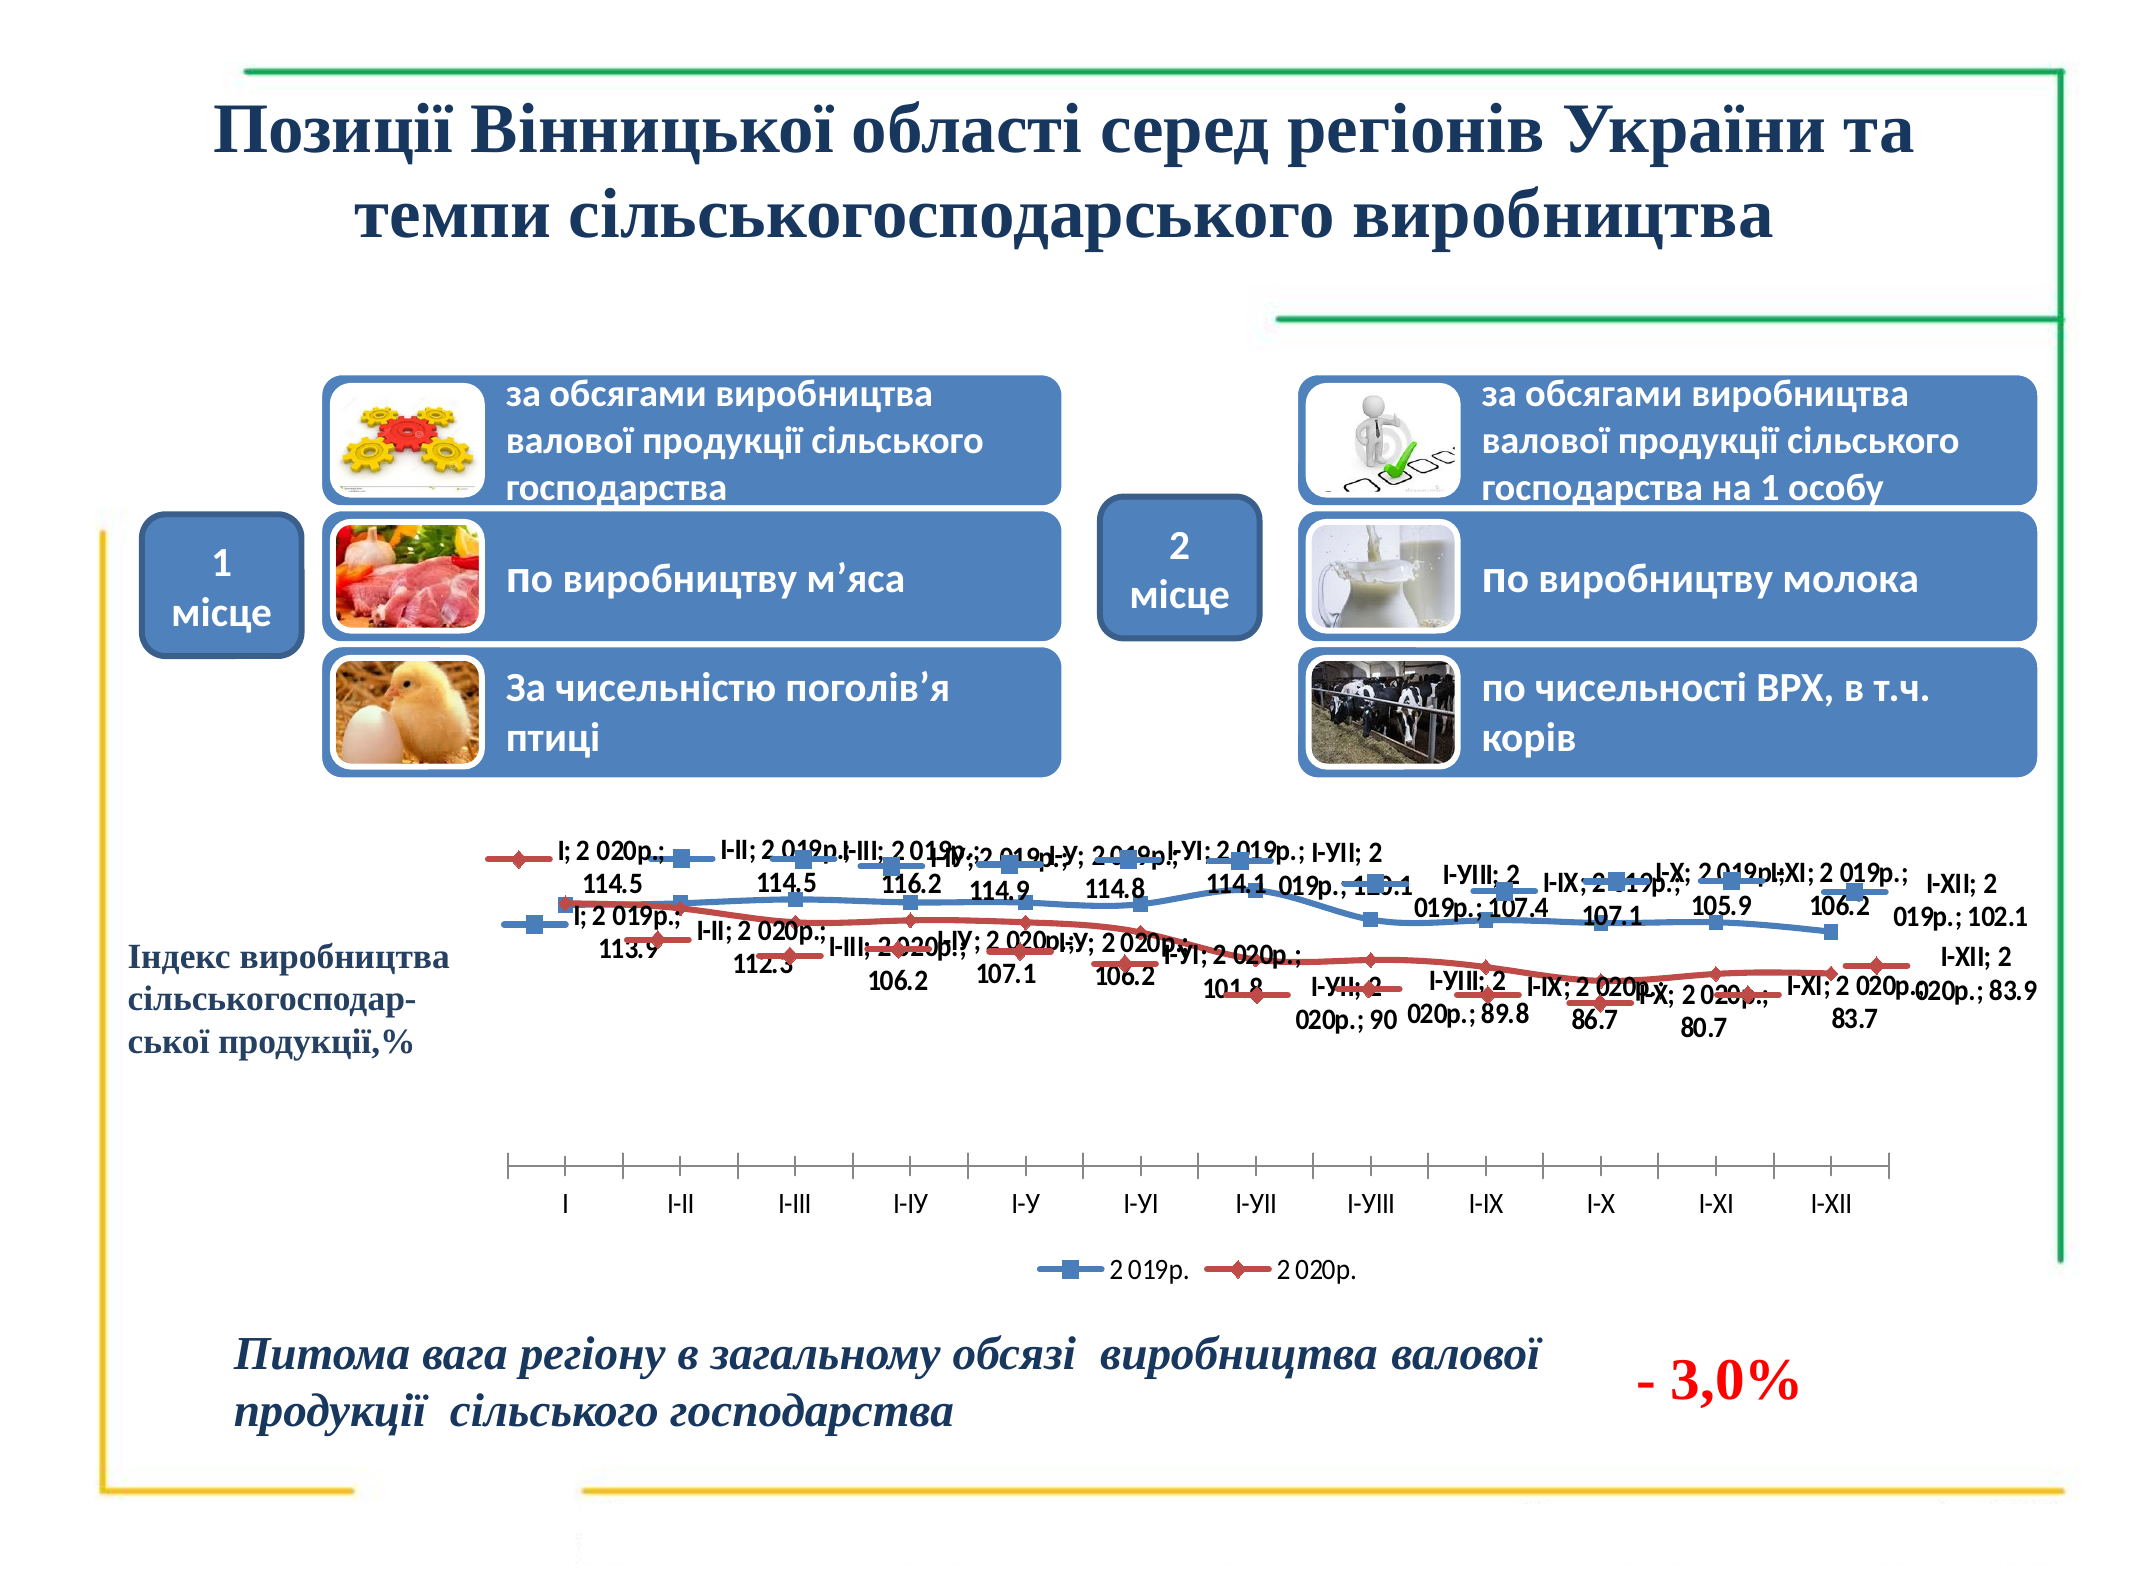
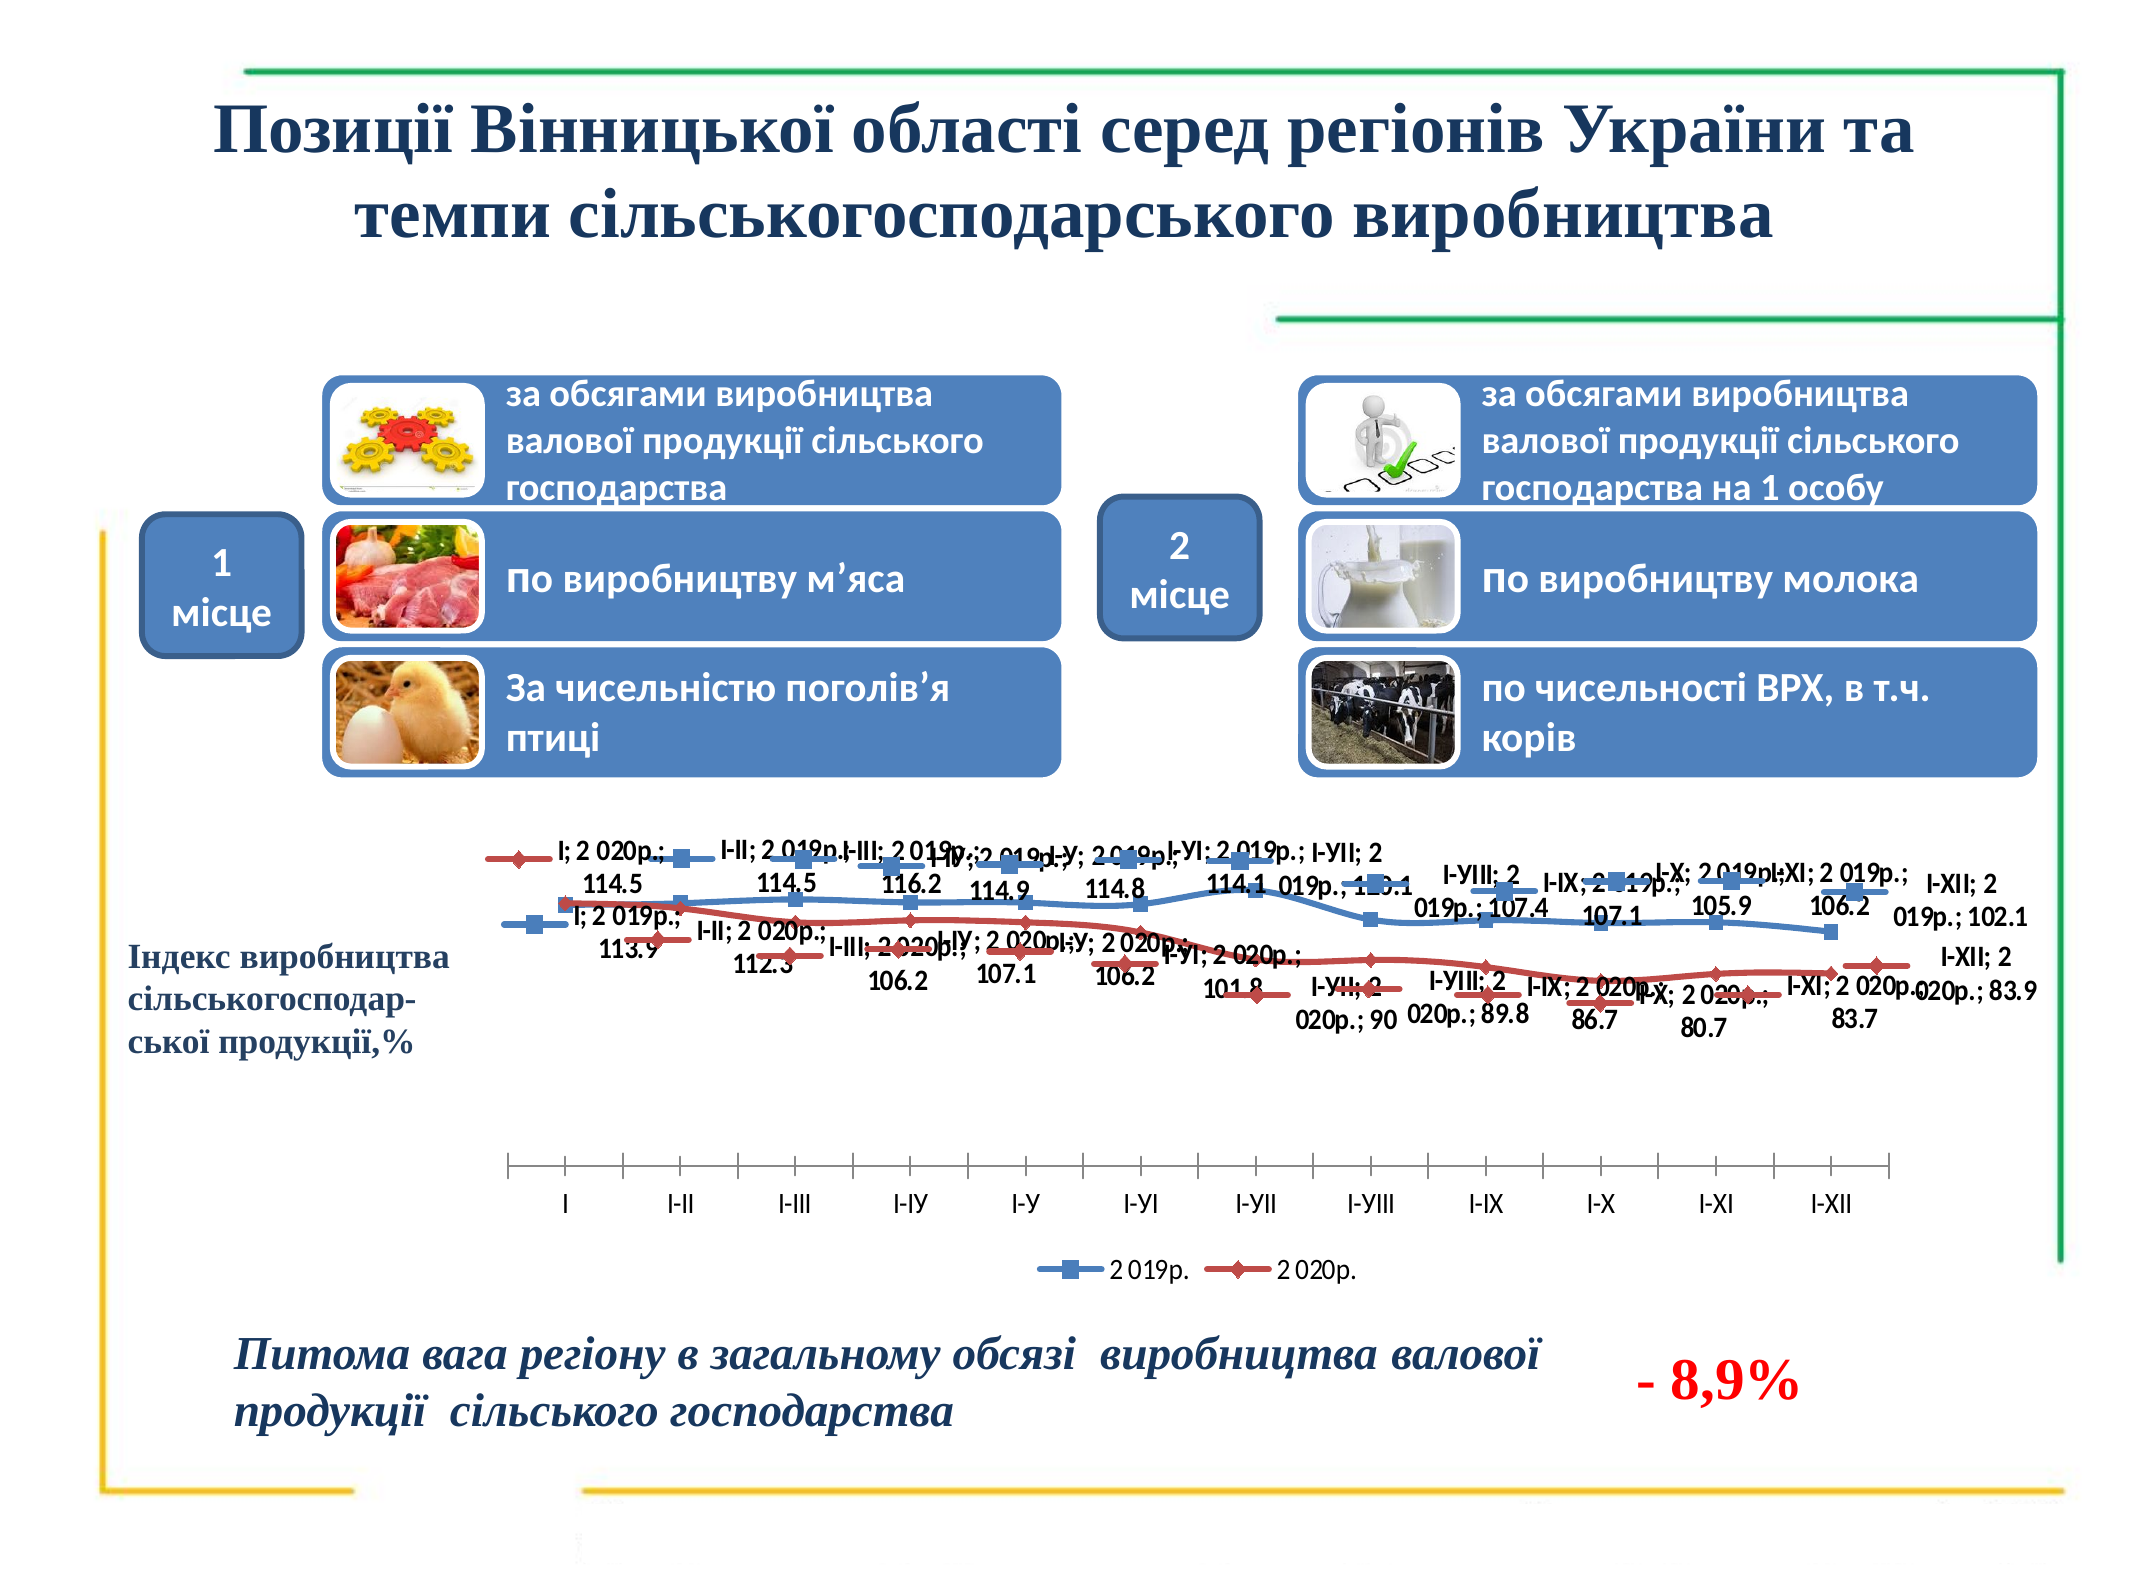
3,0%: 3,0% -> 8,9%
